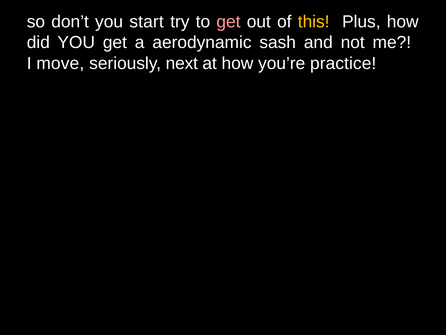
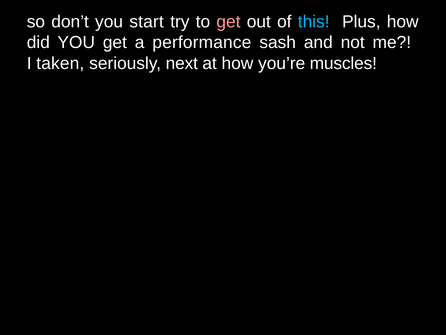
this colour: yellow -> light blue
aerodynamic: aerodynamic -> performance
move: move -> taken
practice: practice -> muscles
